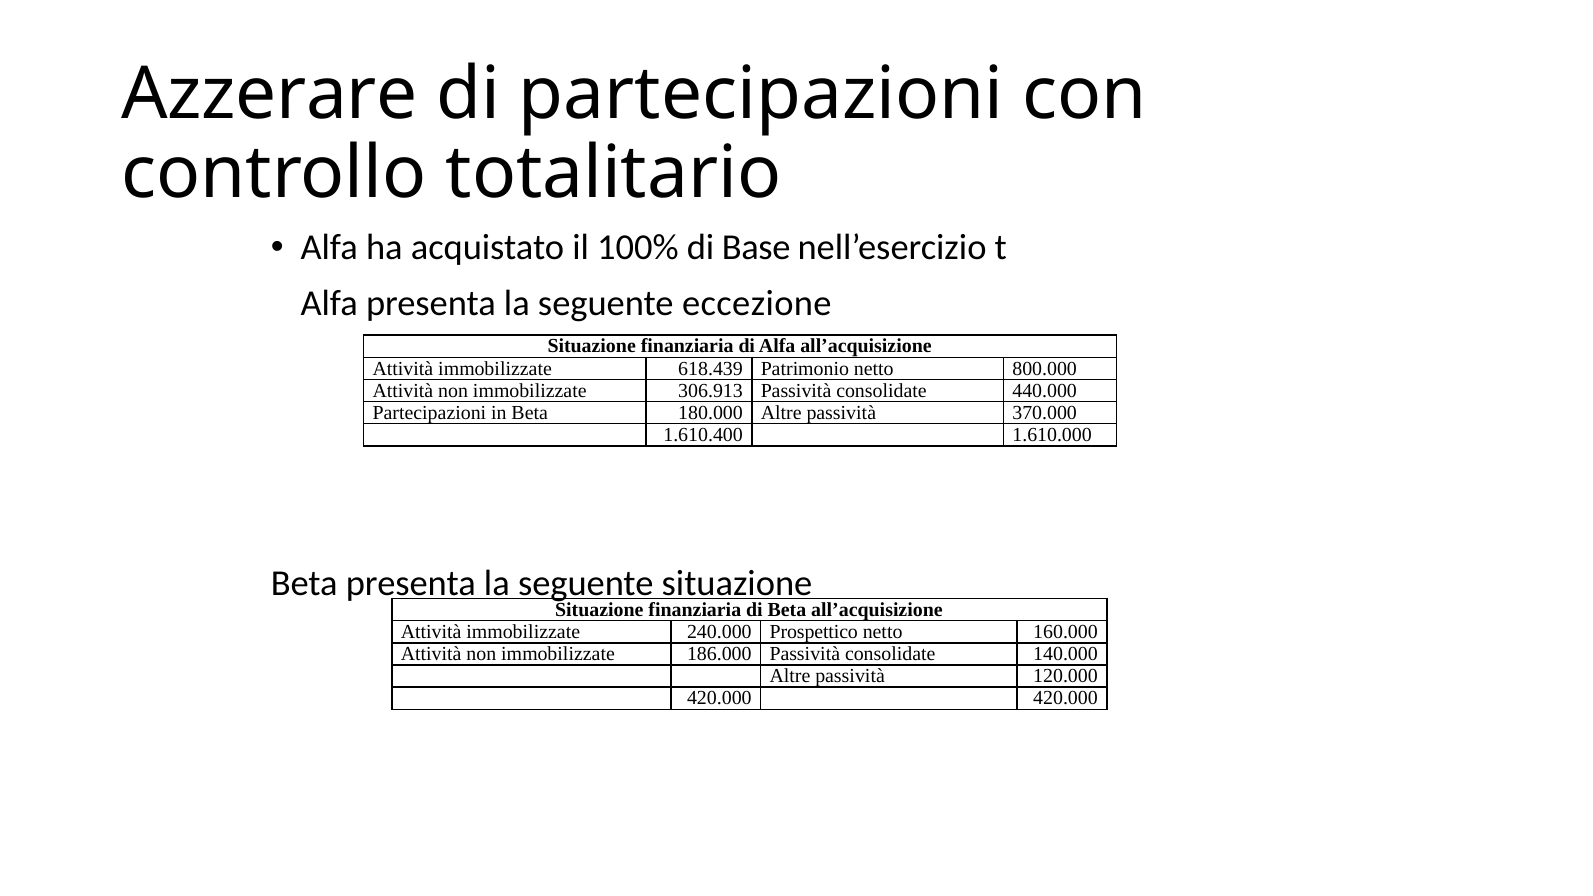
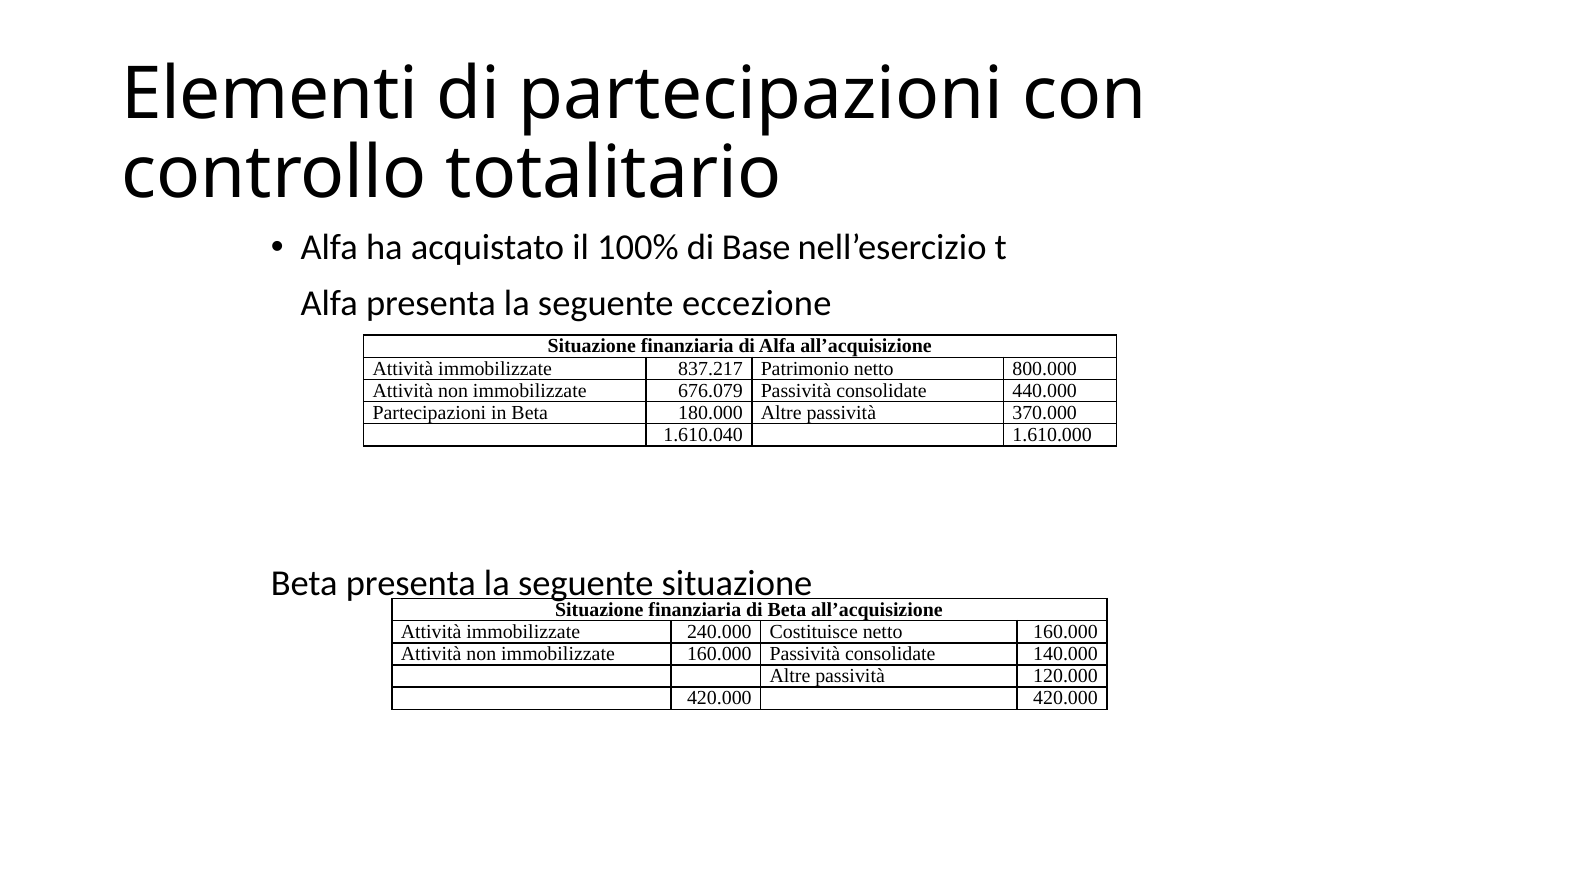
Azzerare: Azzerare -> Elementi
618.439: 618.439 -> 837.217
306.913: 306.913 -> 676.079
1.610.400: 1.610.400 -> 1.610.040
Prospettico: Prospettico -> Costituisce
immobilizzate 186.000: 186.000 -> 160.000
